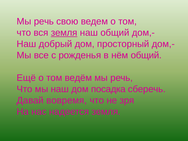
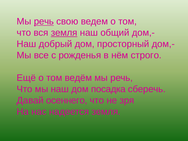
речь at (44, 21) underline: none -> present
нём общий: общий -> строго
вовремя: вовремя -> осеннего
